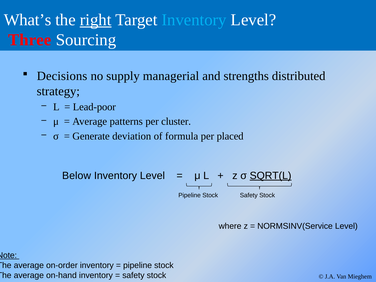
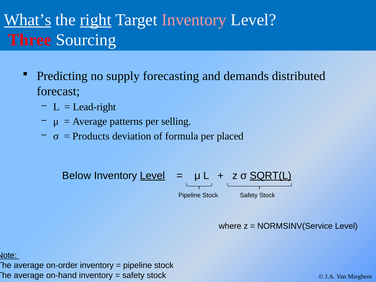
What’s underline: none -> present
Inventory at (194, 20) colour: light blue -> pink
Decisions: Decisions -> Predicting
managerial: managerial -> forecasting
strengths: strengths -> demands
strategy: strategy -> forecast
Lead-poor: Lead-poor -> Lead-right
cluster: cluster -> selling
Generate: Generate -> Products
Level at (152, 176) underline: none -> present
